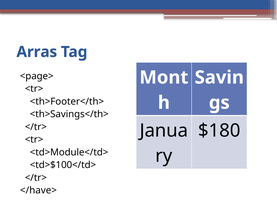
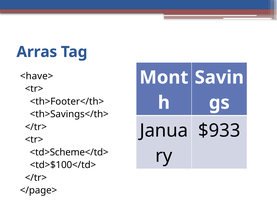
<page>: <page> -> <have>
$180: $180 -> $933
<td>Module</td>: <td>Module</td> -> <td>Scheme</td>
</have>: </have> -> </page>
